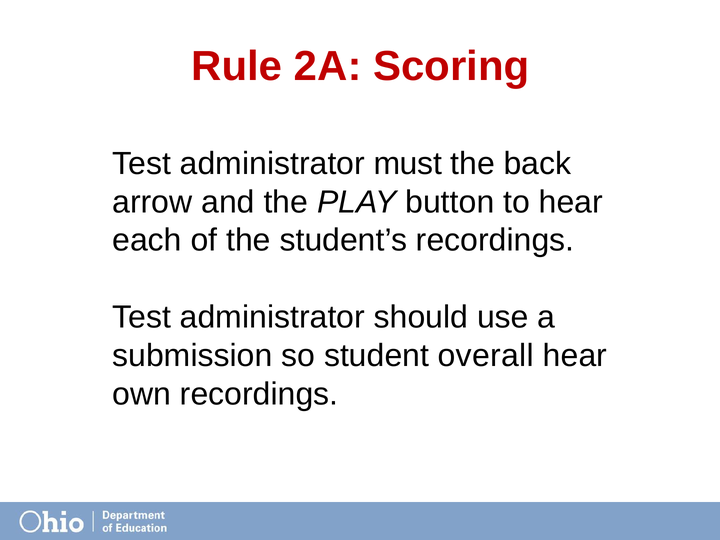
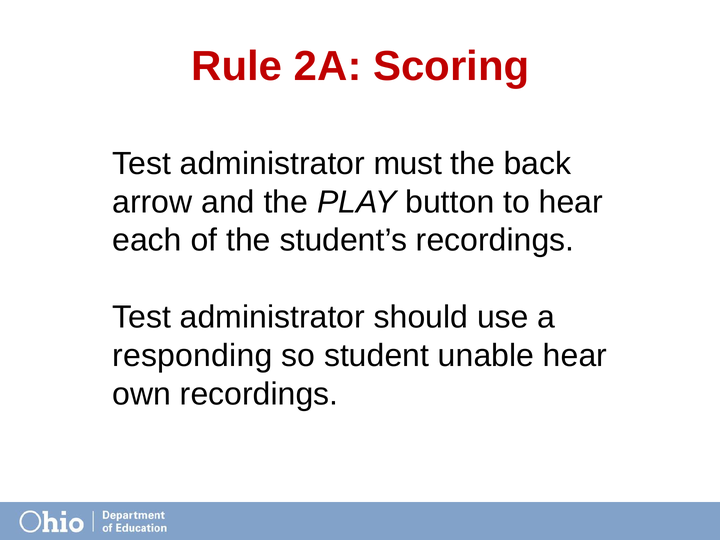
submission: submission -> responding
overall: overall -> unable
